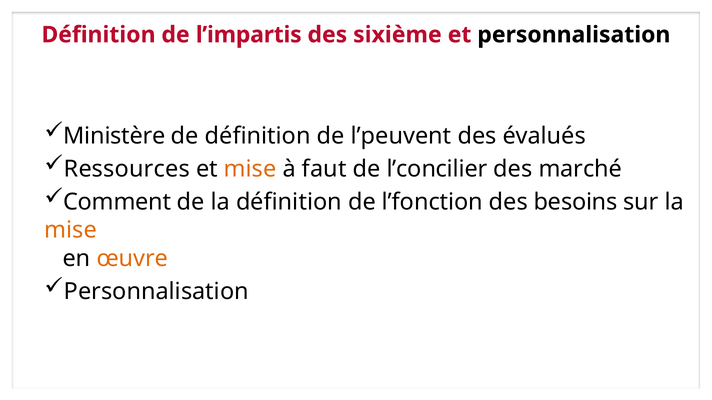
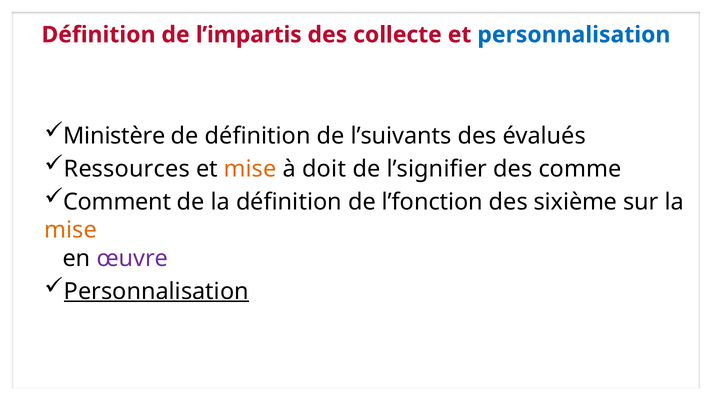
sixième: sixième -> collecte
personnalisation at (574, 35) colour: black -> blue
l’peuvent: l’peuvent -> l’suivants
faut: faut -> doit
l’concilier: l’concilier -> l’signifier
marché: marché -> comme
besoins: besoins -> sixième
œuvre colour: orange -> purple
Personnalisation at (156, 292) underline: none -> present
